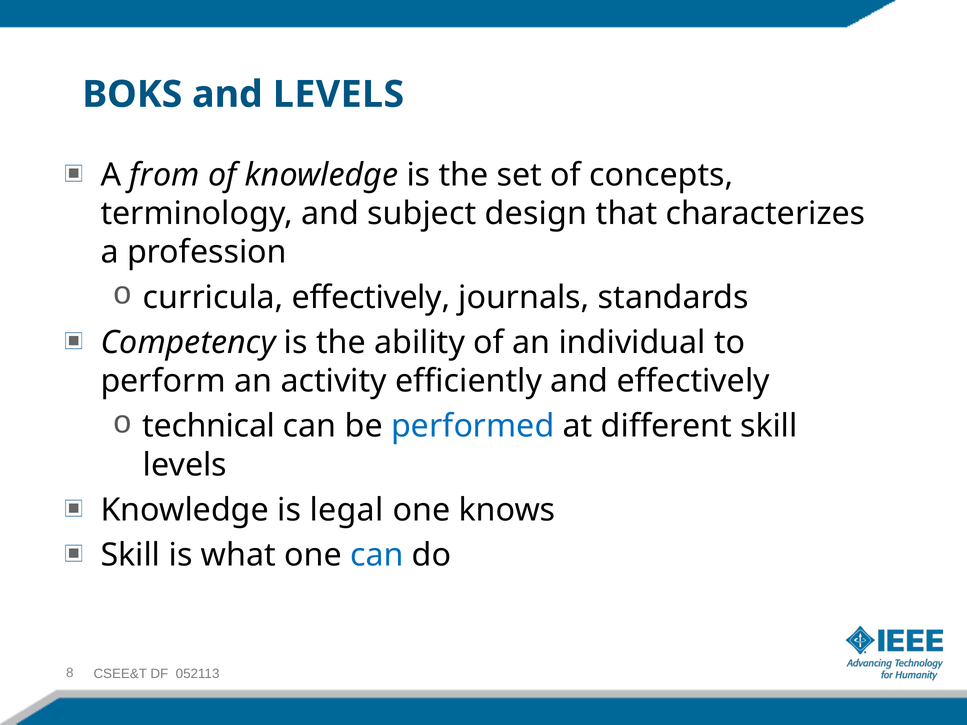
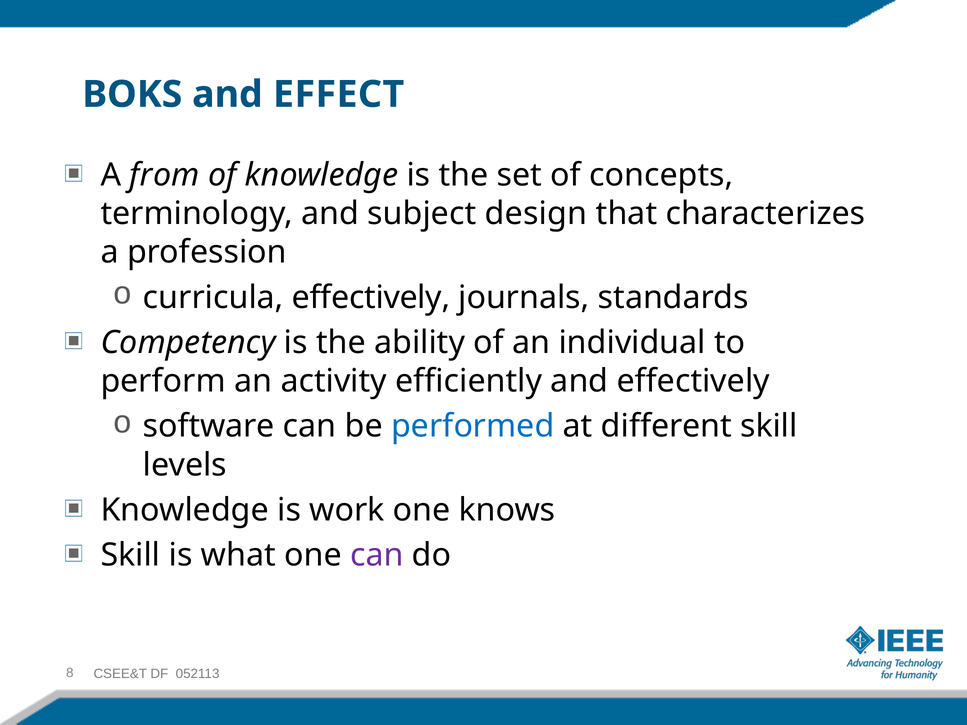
and LEVELS: LEVELS -> EFFECT
technical: technical -> software
legal: legal -> work
can at (377, 555) colour: blue -> purple
